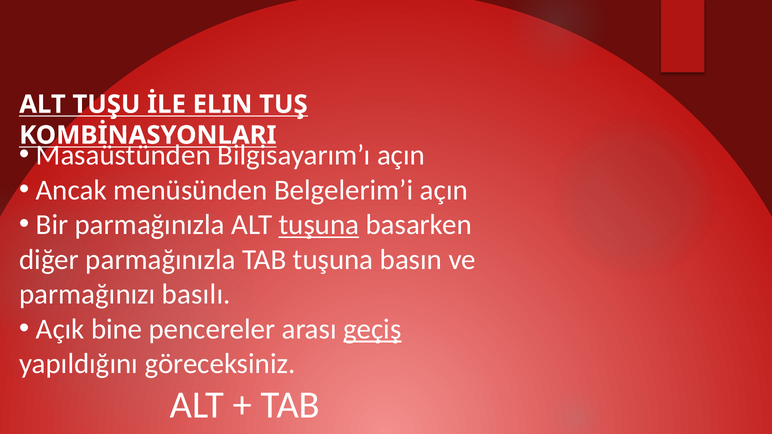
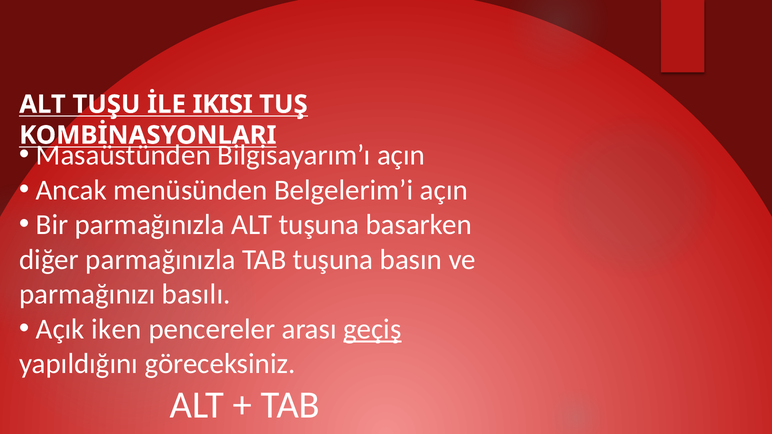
ELIN: ELIN -> IKISI
tuşuna at (319, 225) underline: present -> none
bine: bine -> iken
